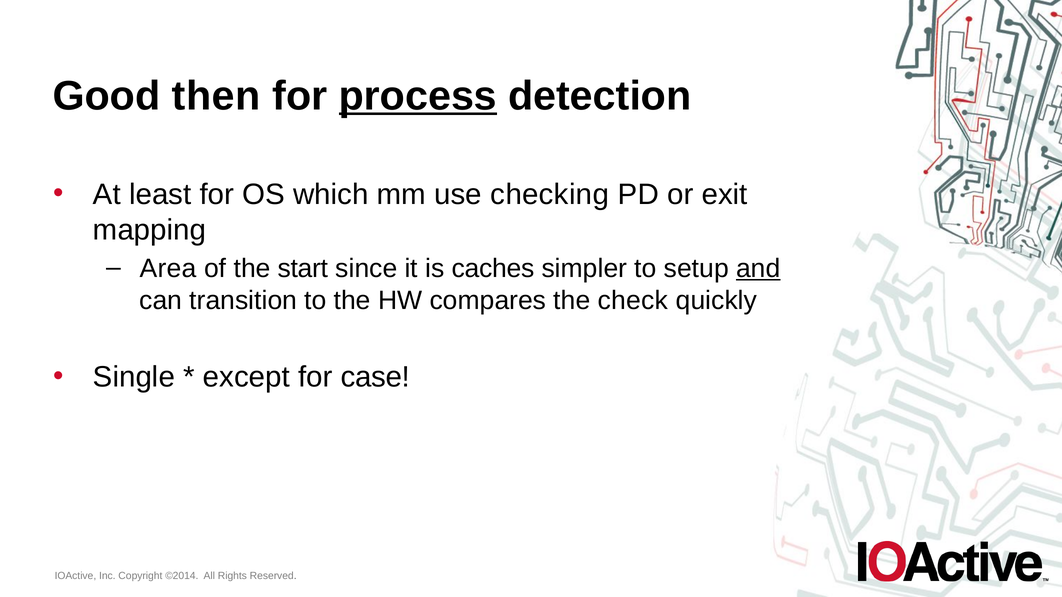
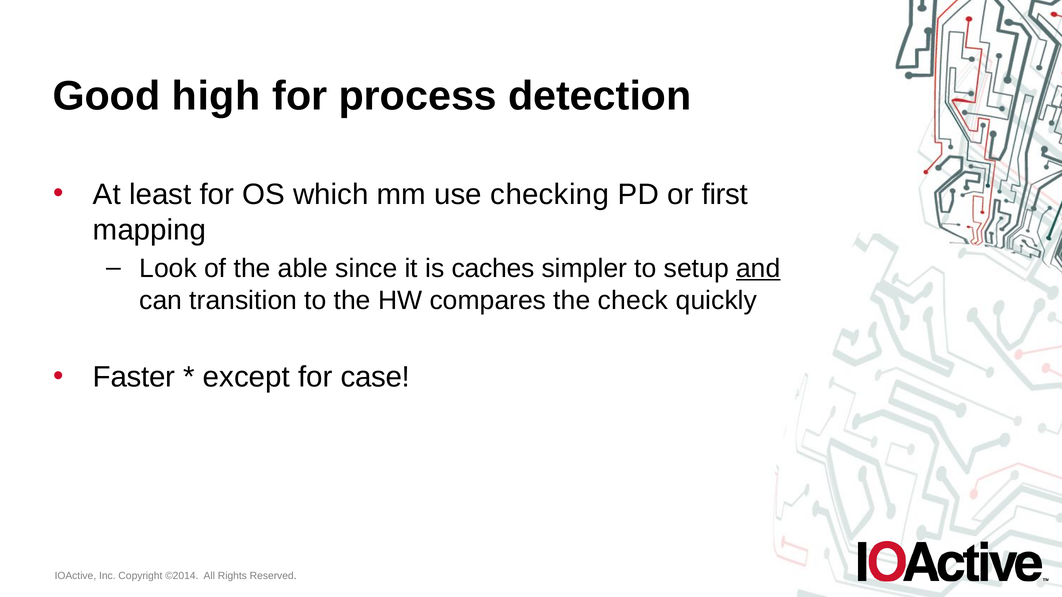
then: then -> high
process underline: present -> none
exit: exit -> first
Area: Area -> Look
start: start -> able
Single: Single -> Faster
